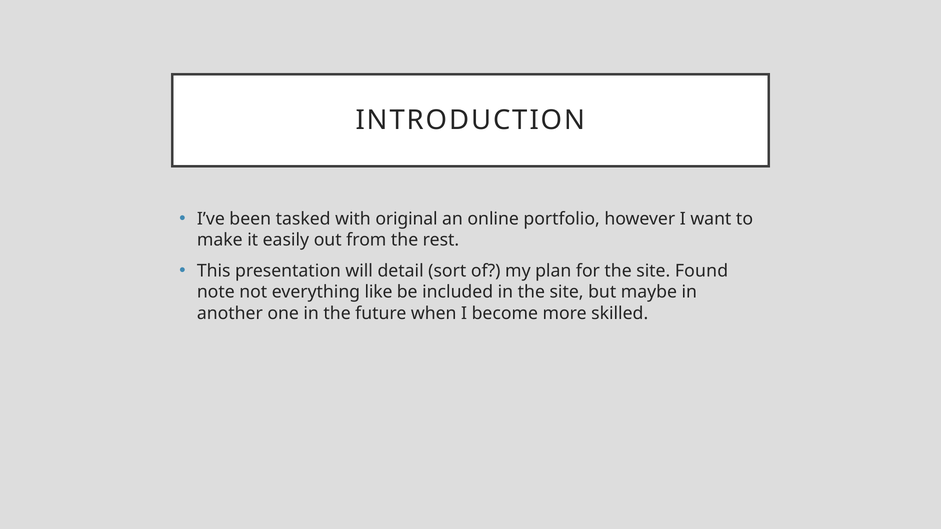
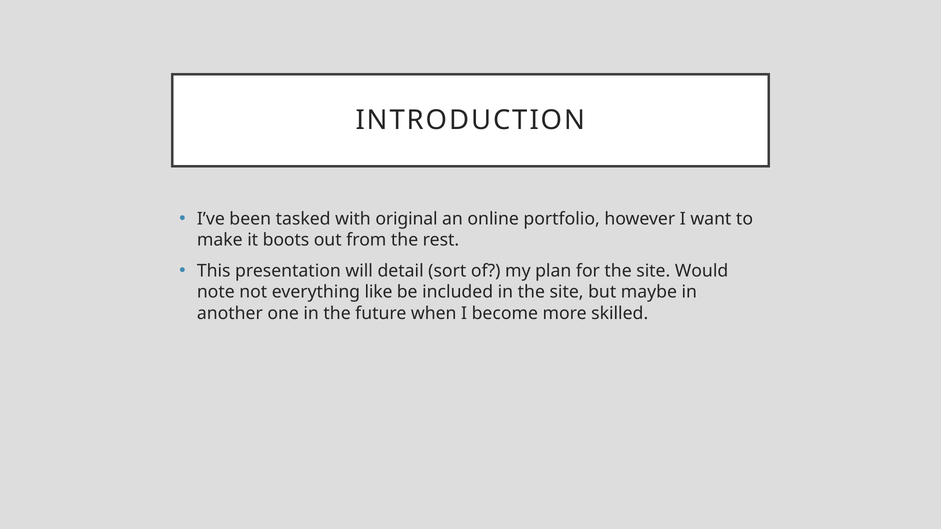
easily: easily -> boots
Found: Found -> Would
